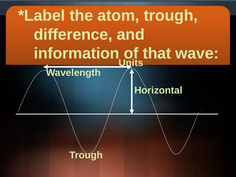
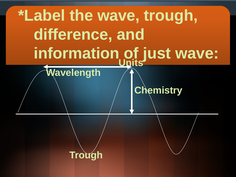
the atom: atom -> wave
that: that -> just
Horizontal: Horizontal -> Chemistry
